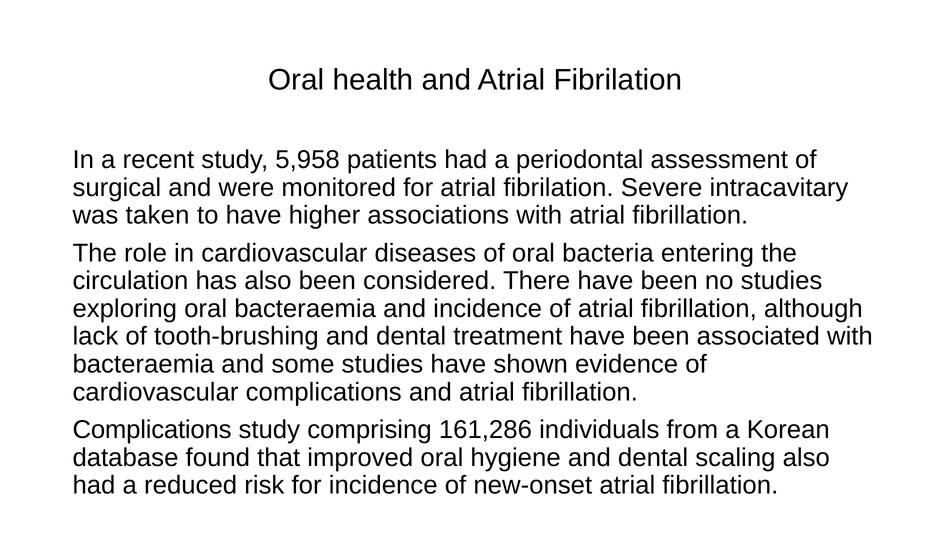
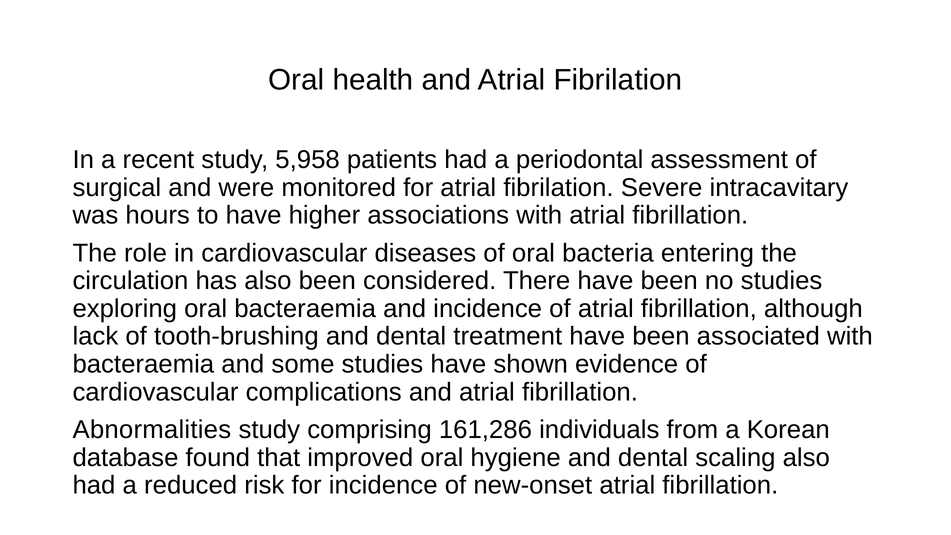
taken: taken -> hours
Complications at (152, 430): Complications -> Abnormalities
